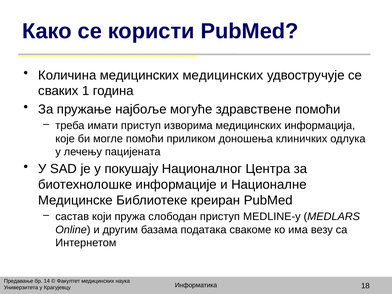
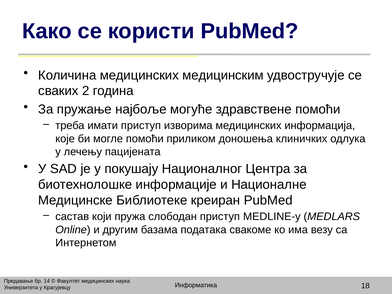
медицинских медицинских: медицинских -> медицинским
1: 1 -> 2
